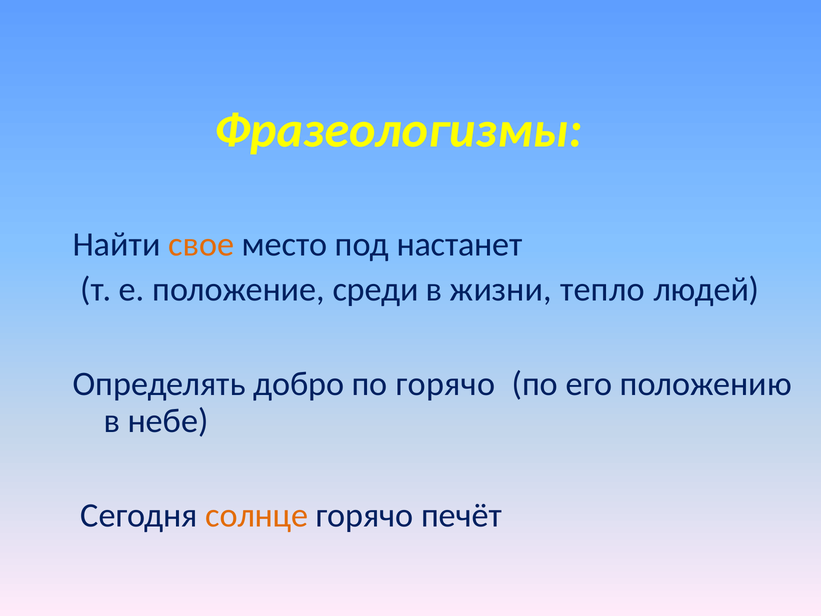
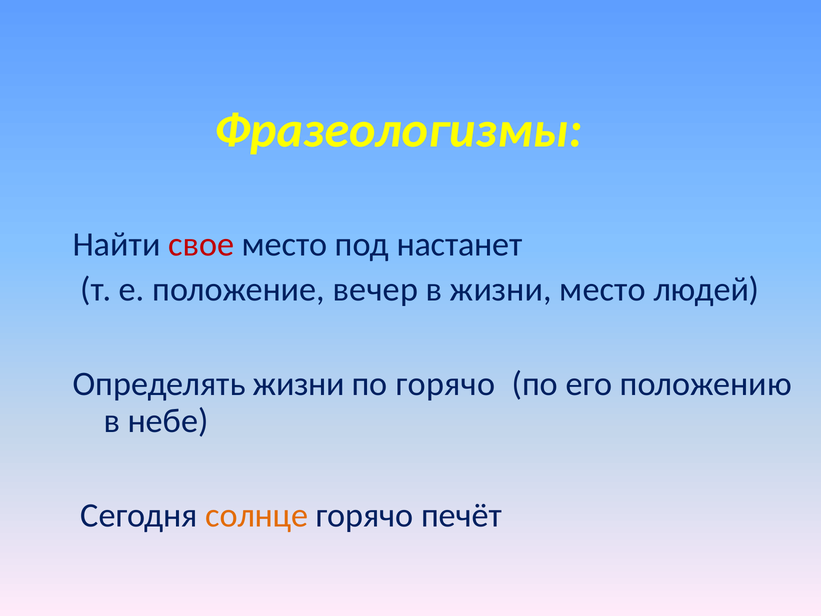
свое colour: orange -> red
среди: среди -> вечер
жизни тепло: тепло -> место
Определять добро: добро -> жизни
